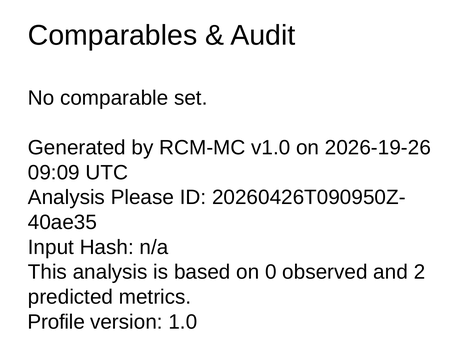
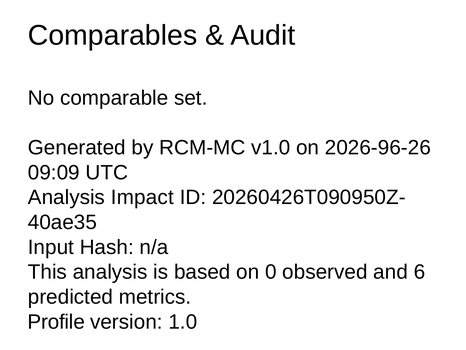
2026-19-26: 2026-19-26 -> 2026-96-26
Please: Please -> Impact
2: 2 -> 6
